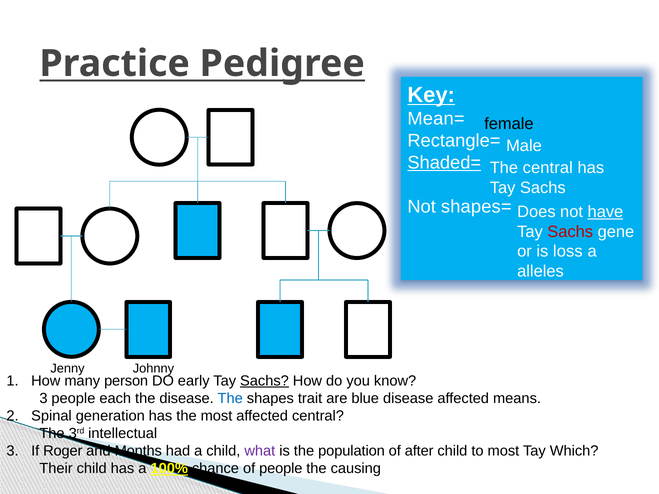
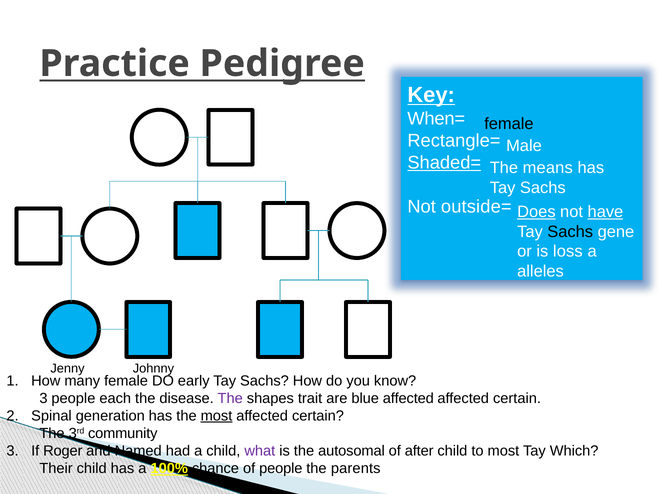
Mean=: Mean= -> When=
The central: central -> means
shapes=: shapes= -> outside=
Does underline: none -> present
Sachs at (570, 232) colour: red -> black
many person: person -> female
Sachs at (264, 381) underline: present -> none
The at (230, 399) colour: blue -> purple
blue disease: disease -> affected
means at (517, 399): means -> certain
most at (217, 416) underline: none -> present
central at (318, 416): central -> certain
intellectual: intellectual -> community
Months: Months -> Named
population: population -> autosomal
causing: causing -> parents
